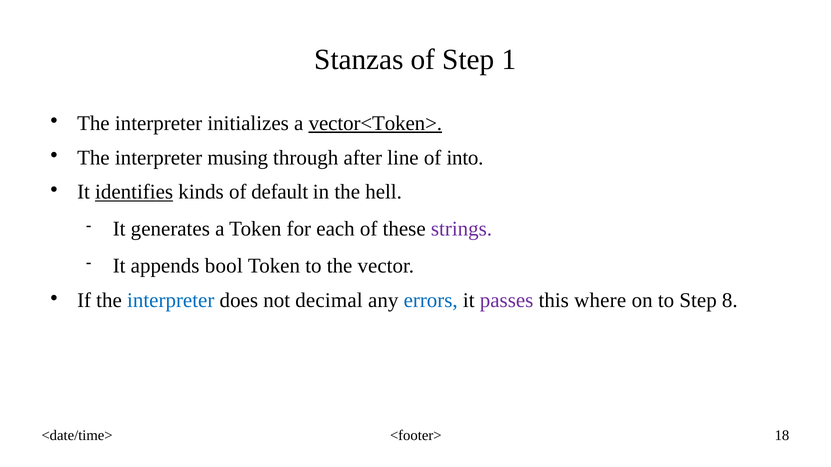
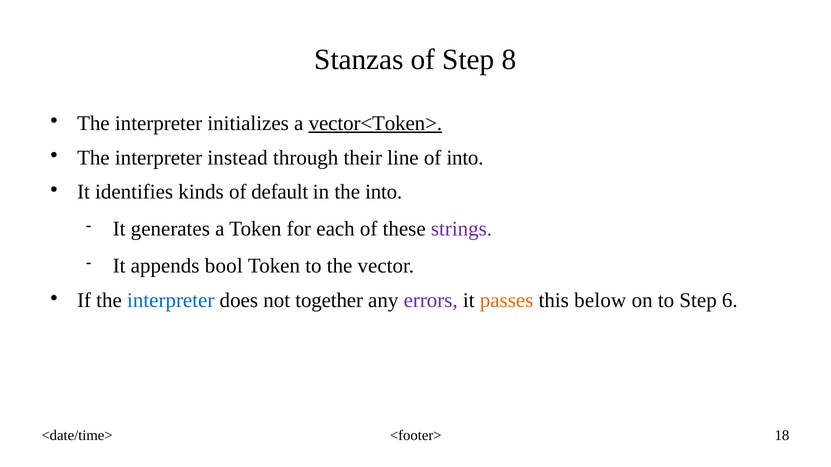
1: 1 -> 8
musing: musing -> instead
after: after -> their
identifies underline: present -> none
the hell: hell -> into
decimal: decimal -> together
errors colour: blue -> purple
passes colour: purple -> orange
where: where -> below
8: 8 -> 6
